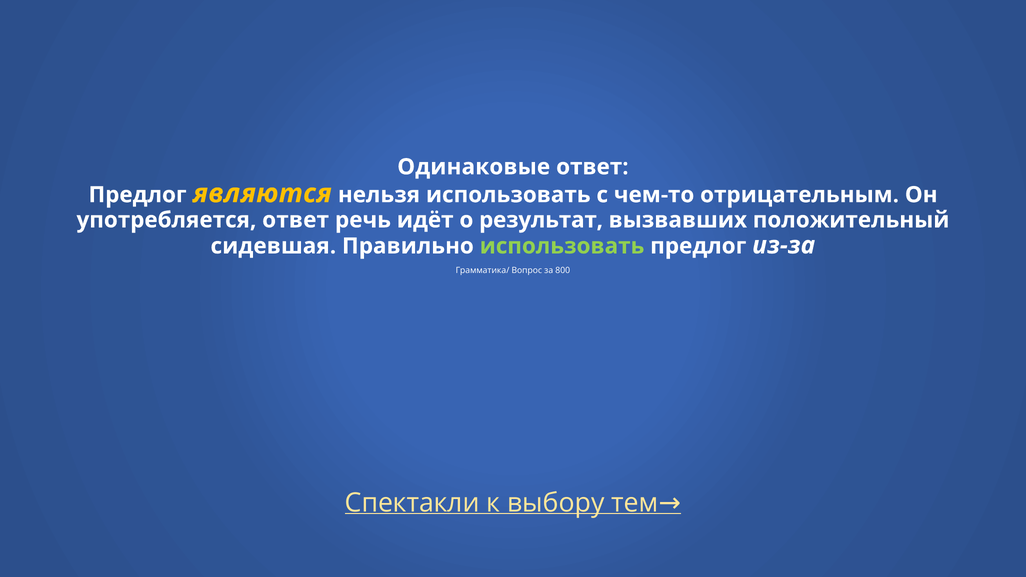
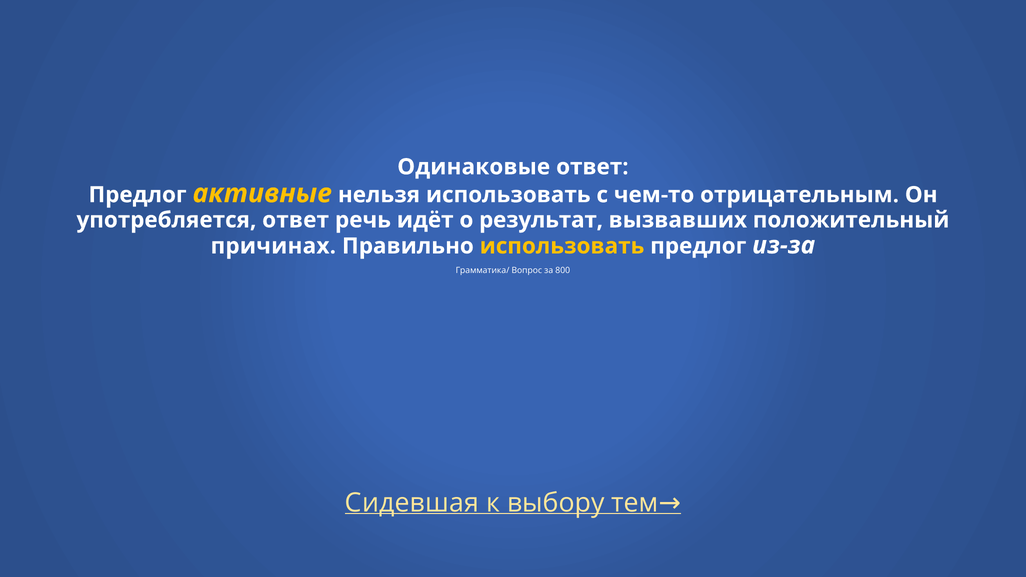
являются: являются -> активные
сидевшая: сидевшая -> причинах
использовать at (562, 246) colour: light green -> yellow
Спектакли: Спектакли -> Сидевшая
